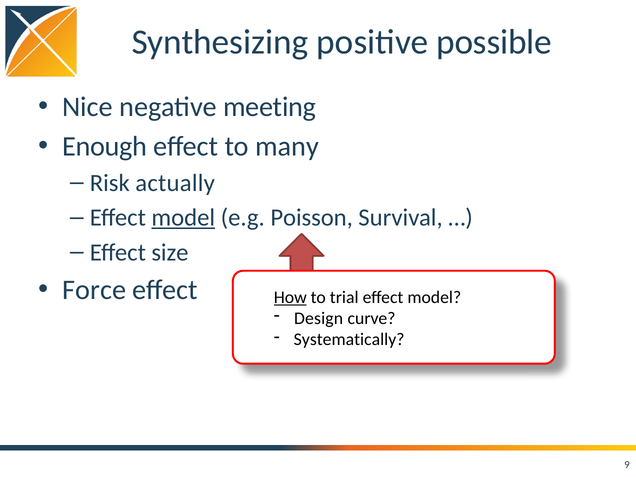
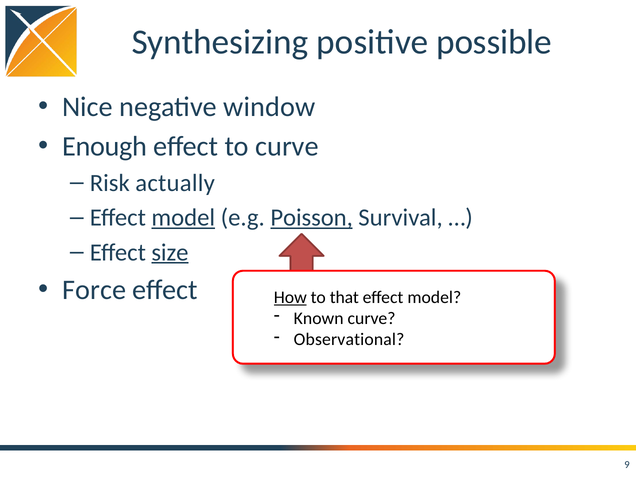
meeting: meeting -> window
to many: many -> curve
Poisson underline: none -> present
size underline: none -> present
trial: trial -> that
Design: Design -> Known
Systematically: Systematically -> Observational
